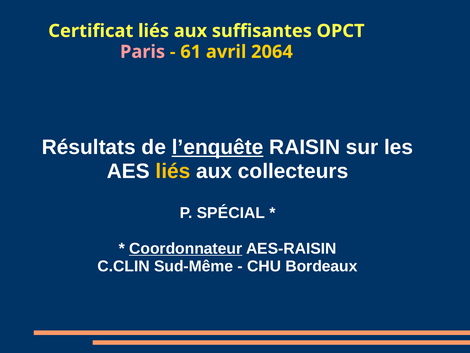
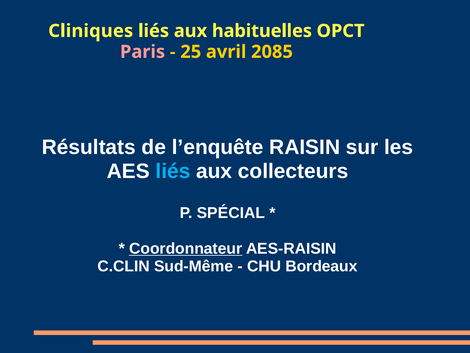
Certificat: Certificat -> Cliniques
suffisantes: suffisantes -> habituelles
61: 61 -> 25
2064: 2064 -> 2085
l’enquête underline: present -> none
liés at (173, 171) colour: yellow -> light blue
